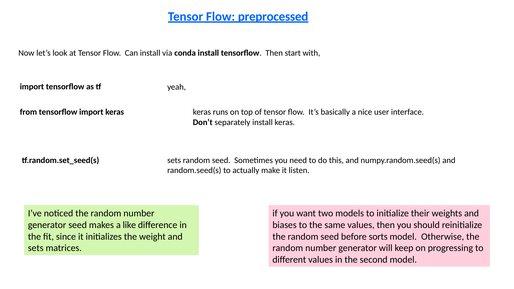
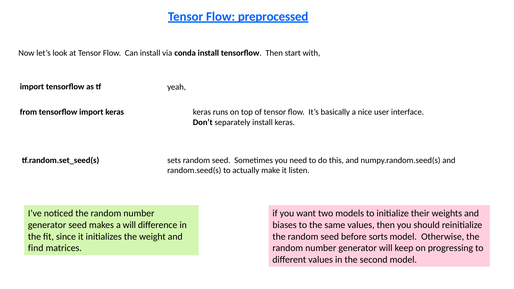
a like: like -> will
sets at (36, 248): sets -> find
